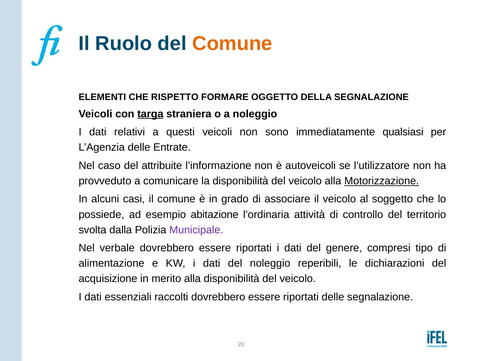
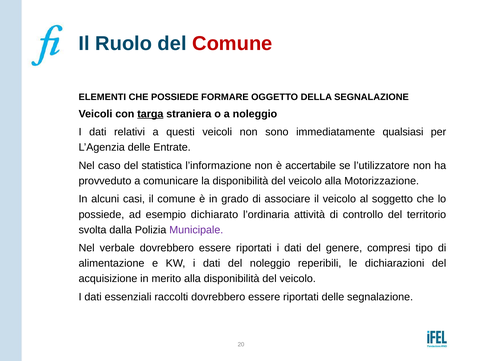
Comune at (232, 44) colour: orange -> red
CHE RISPETTO: RISPETTO -> POSSIEDE
attribuite: attribuite -> statistica
autoveicoli: autoveicoli -> accertabile
Motorizzazione underline: present -> none
abitazione: abitazione -> dichiarato
